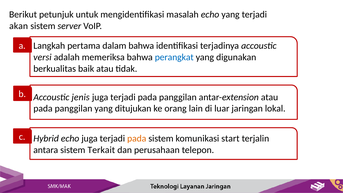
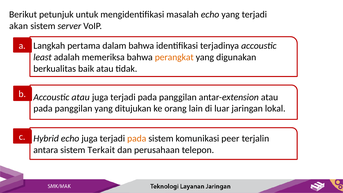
versi: versi -> least
perangkat colour: blue -> orange
Accoustic jenis: jenis -> atau
start: start -> peer
